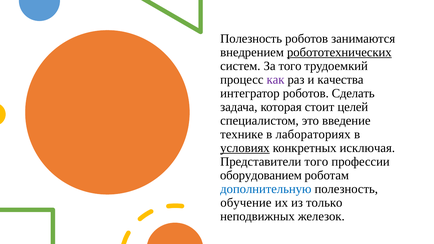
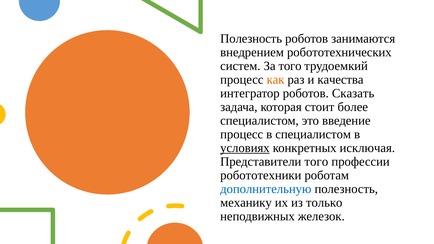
робототехнических underline: present -> none
как colour: purple -> orange
Сделать: Сделать -> Сказать
целей: целей -> более
технике at (242, 134): технике -> процесс
в лабораториях: лабораториях -> специалистом
оборудованием: оборудованием -> робототехники
обучение: обучение -> механику
